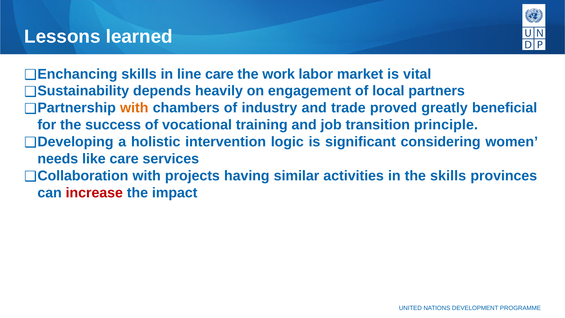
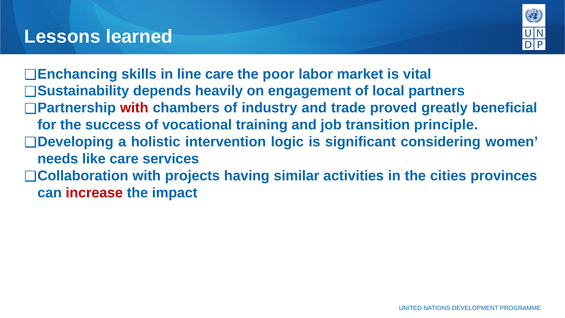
work: work -> poor
with at (134, 108) colour: orange -> red
the skills: skills -> cities
